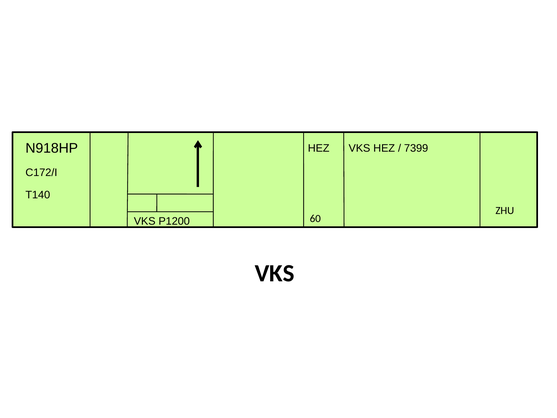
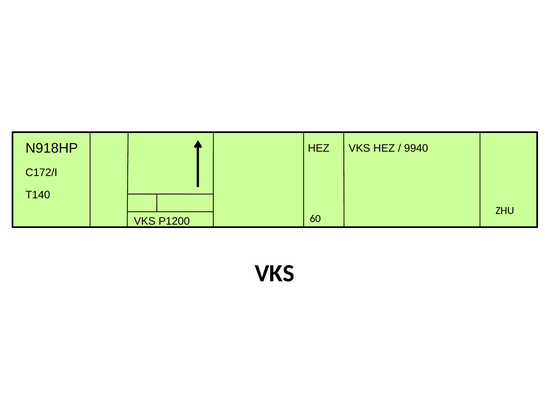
7399: 7399 -> 9940
